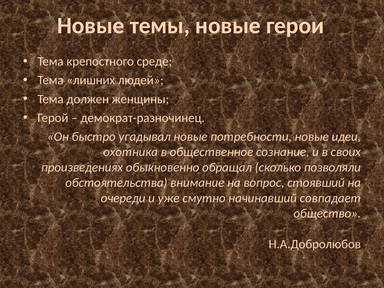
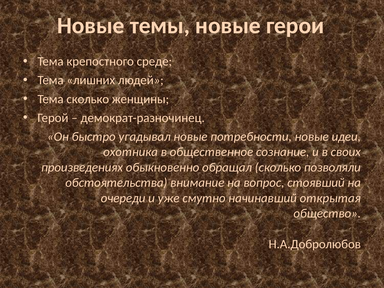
Тема должен: должен -> сколько
совпадает: совпадает -> открытая
